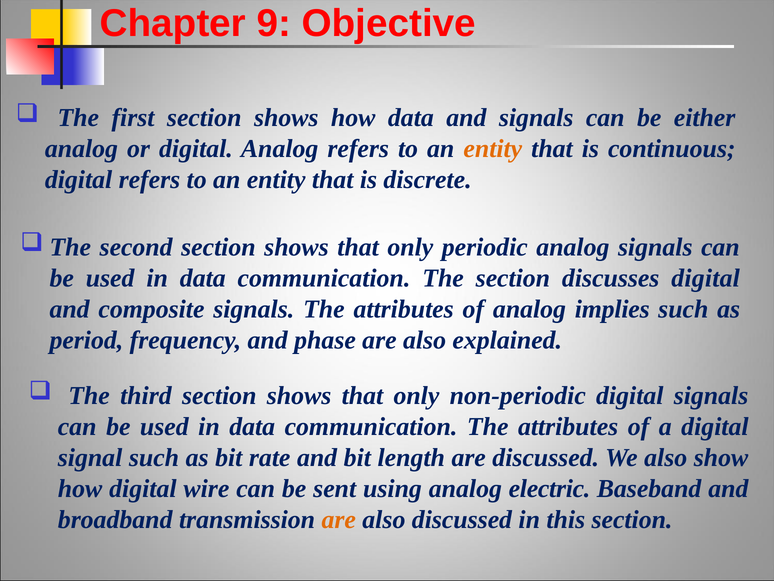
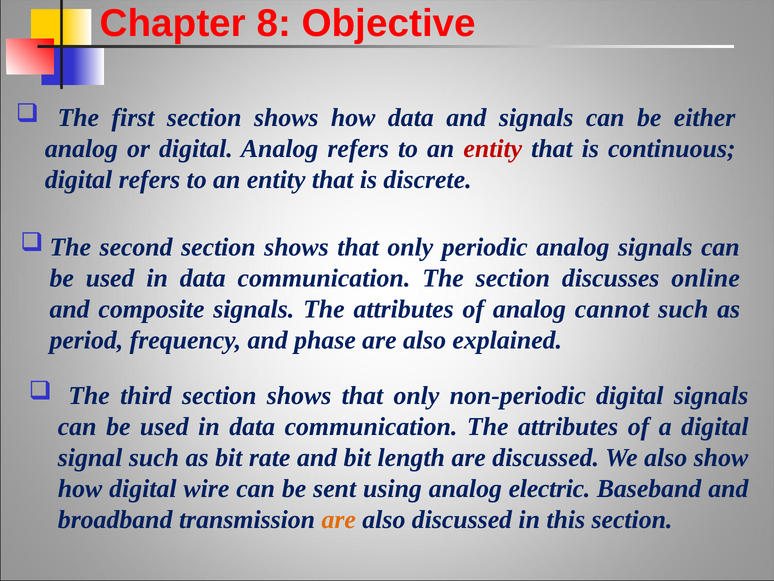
9: 9 -> 8
entity at (493, 149) colour: orange -> red
discusses digital: digital -> online
implies: implies -> cannot
